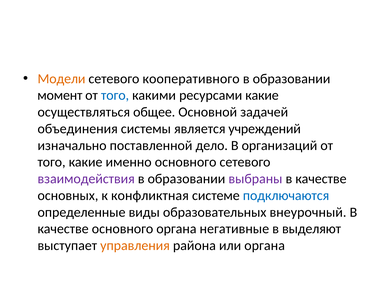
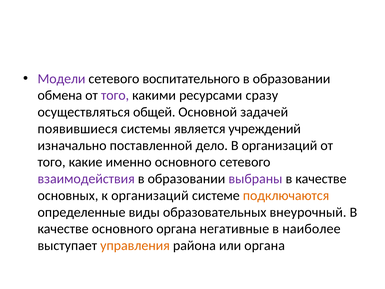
Модели colour: orange -> purple
кооперативного: кооперативного -> воспитательного
момент: момент -> обмена
того at (115, 95) colour: blue -> purple
ресурсами какие: какие -> сразу
общее: общее -> общей
объединения: объединения -> появившиеся
к конфликтная: конфликтная -> организаций
подключаются colour: blue -> orange
выделяют: выделяют -> наиболее
